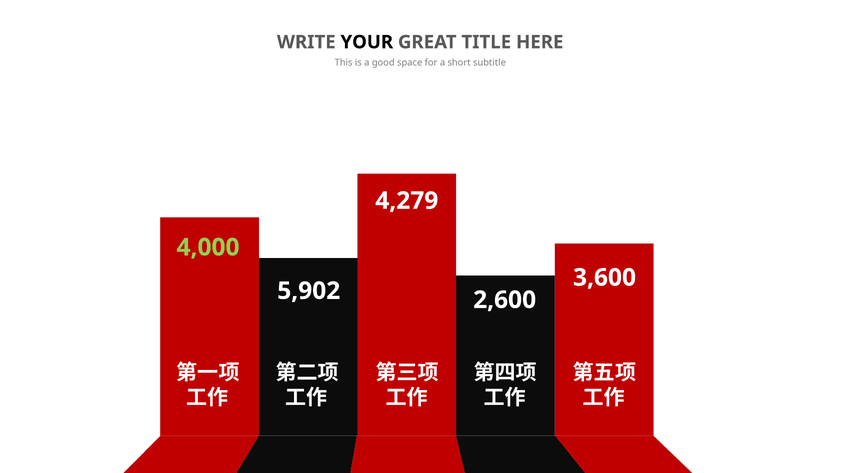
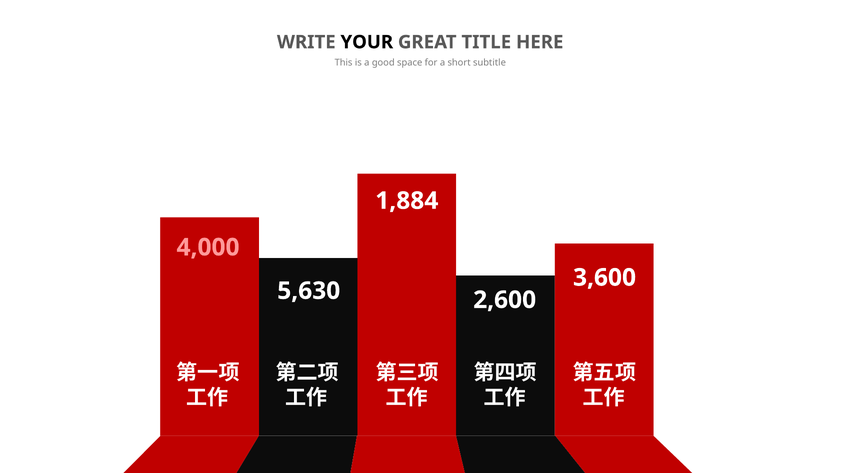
4,279: 4,279 -> 1,884
4,000 colour: light green -> pink
5,902: 5,902 -> 5,630
